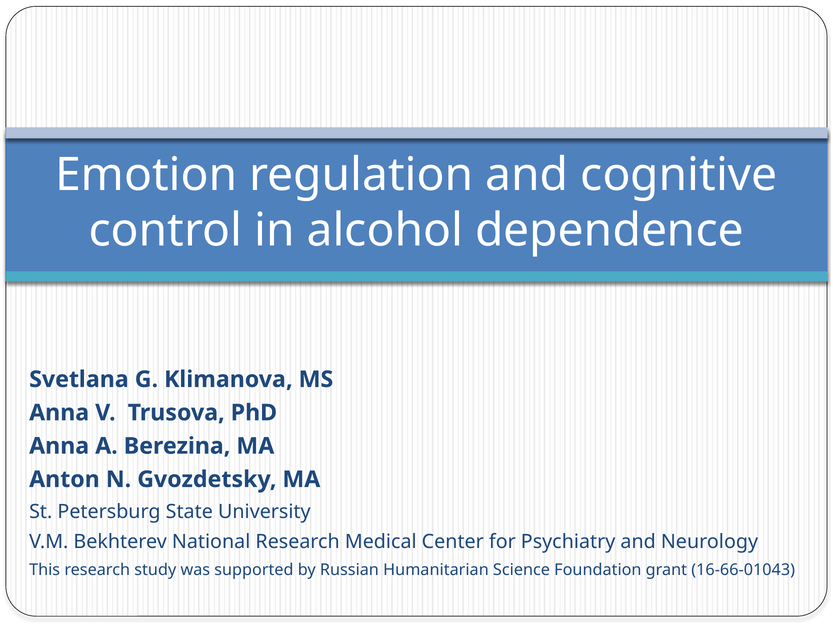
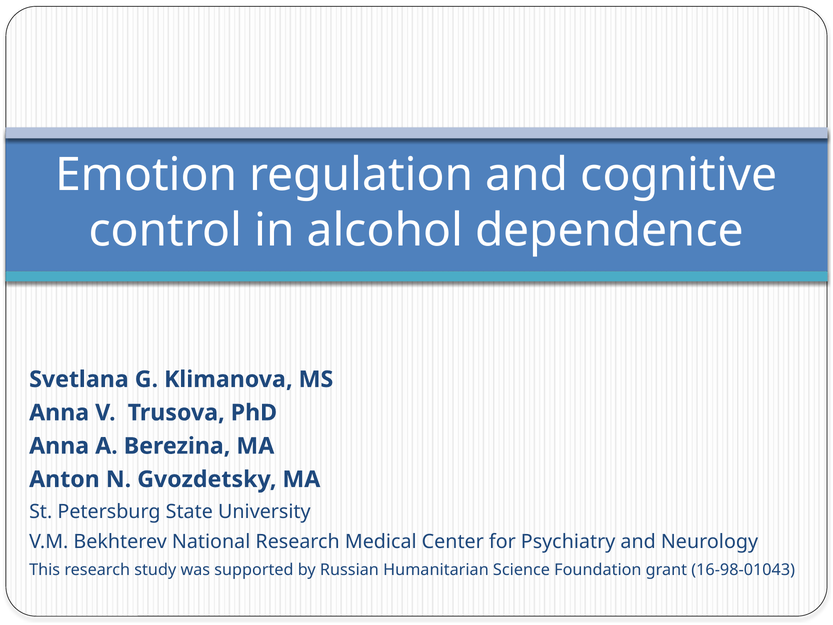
16-66-01043: 16-66-01043 -> 16-98-01043
